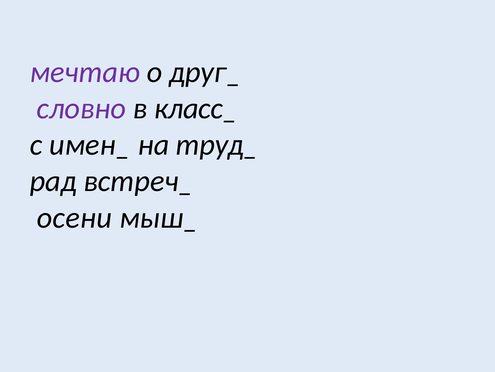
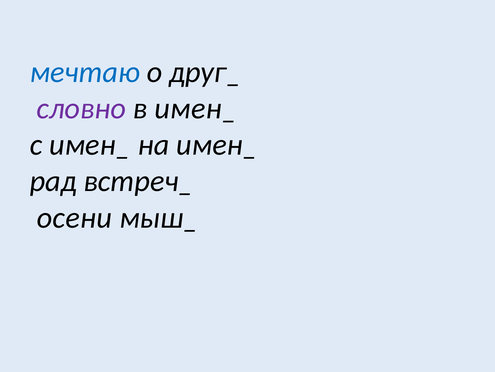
мечтаю colour: purple -> blue
в класс_: класс_ -> имен_
на труд_: труд_ -> имен_
